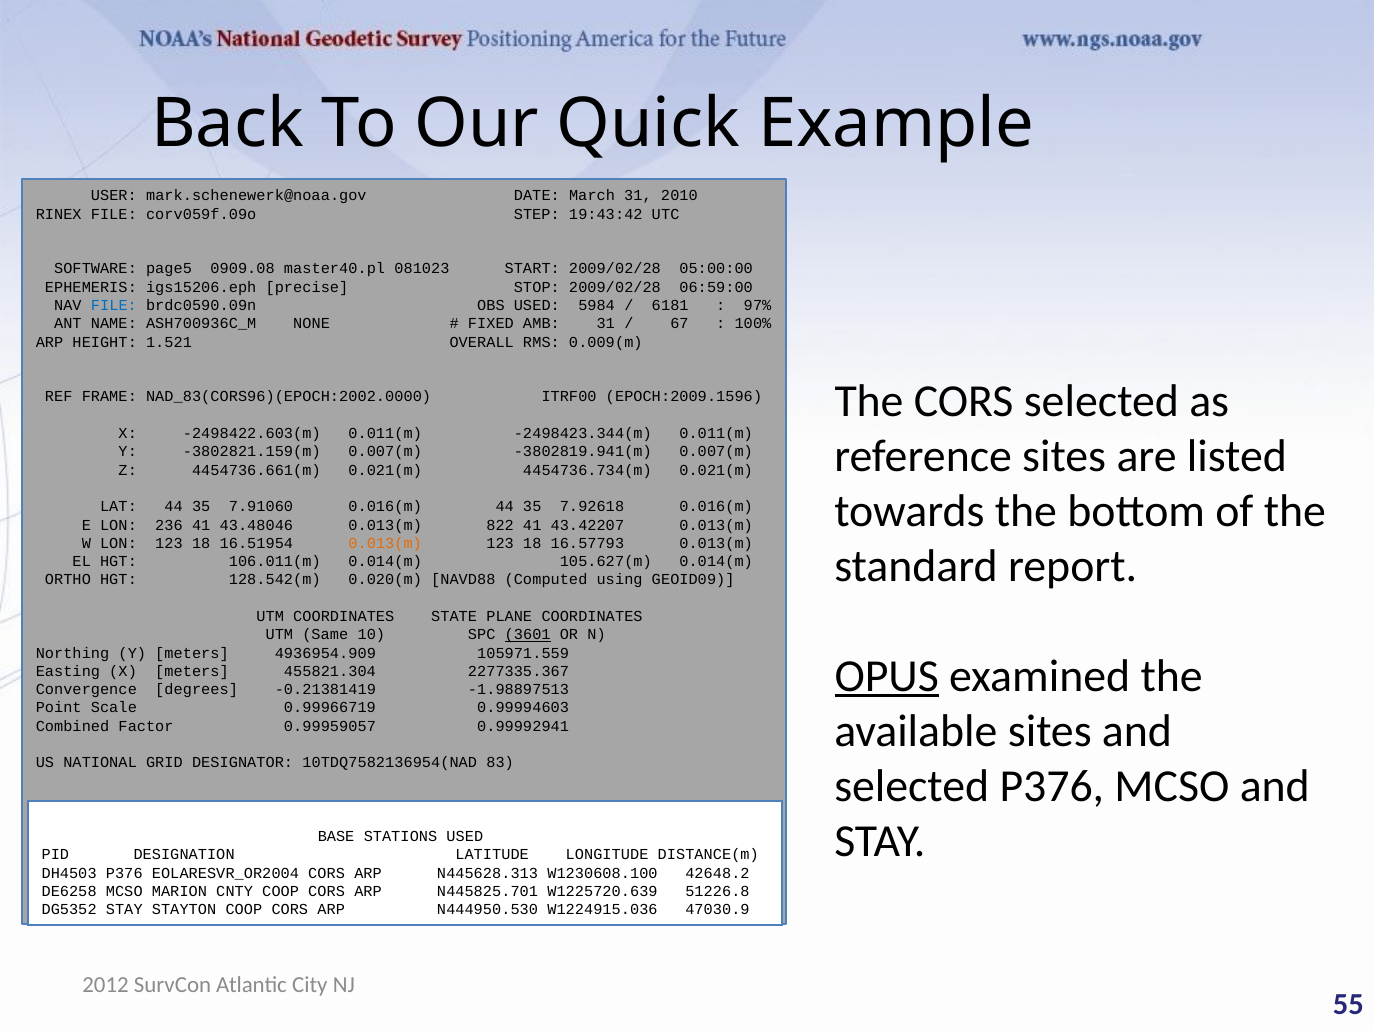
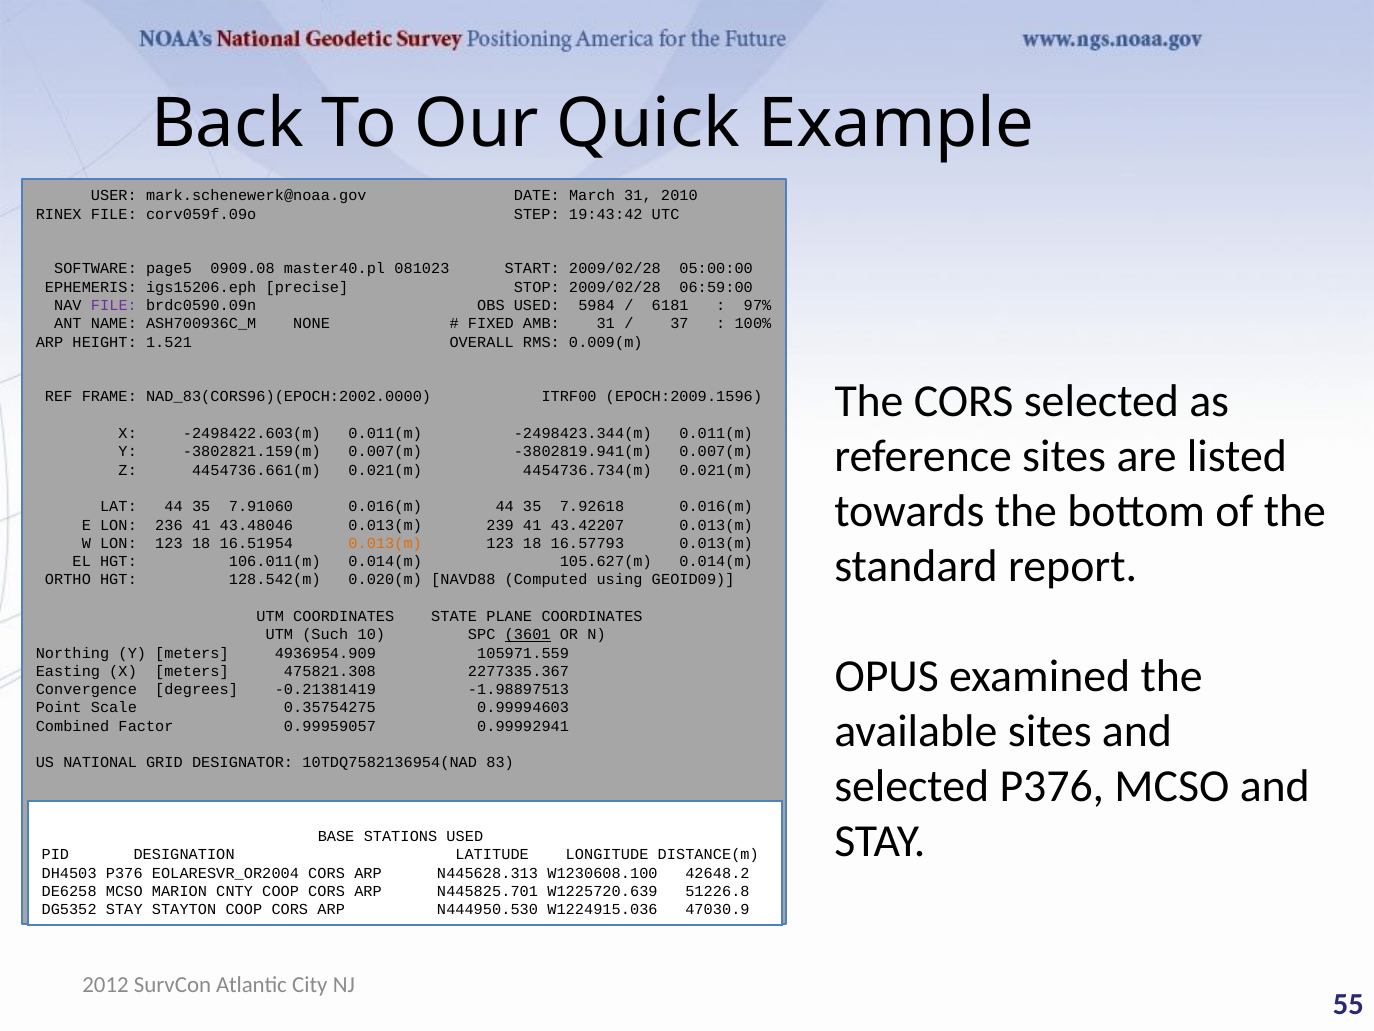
FILE at (114, 305) colour: blue -> purple
67: 67 -> 37
822: 822 -> 239
Same: Same -> Such
OPUS underline: present -> none
455821.304: 455821.304 -> 475821.308
0.99966719: 0.99966719 -> 0.35754275
